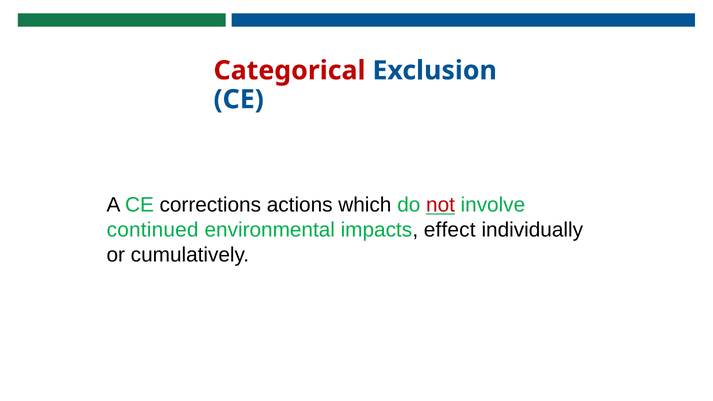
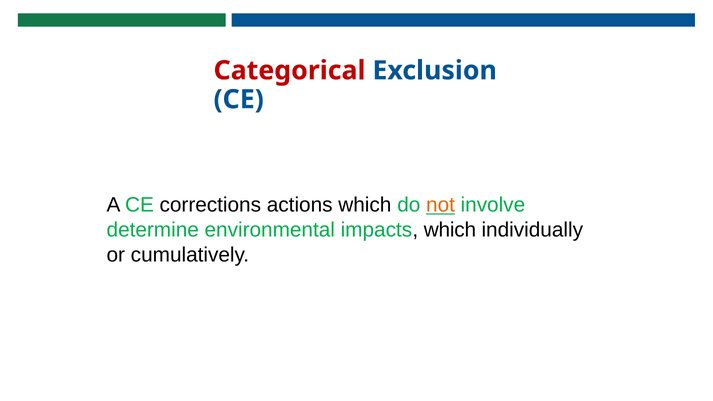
not colour: red -> orange
continued: continued -> determine
impacts effect: effect -> which
